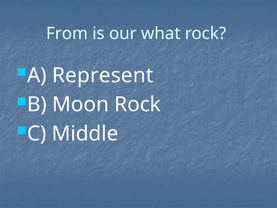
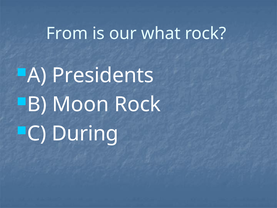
Represent: Represent -> Presidents
Middle: Middle -> During
